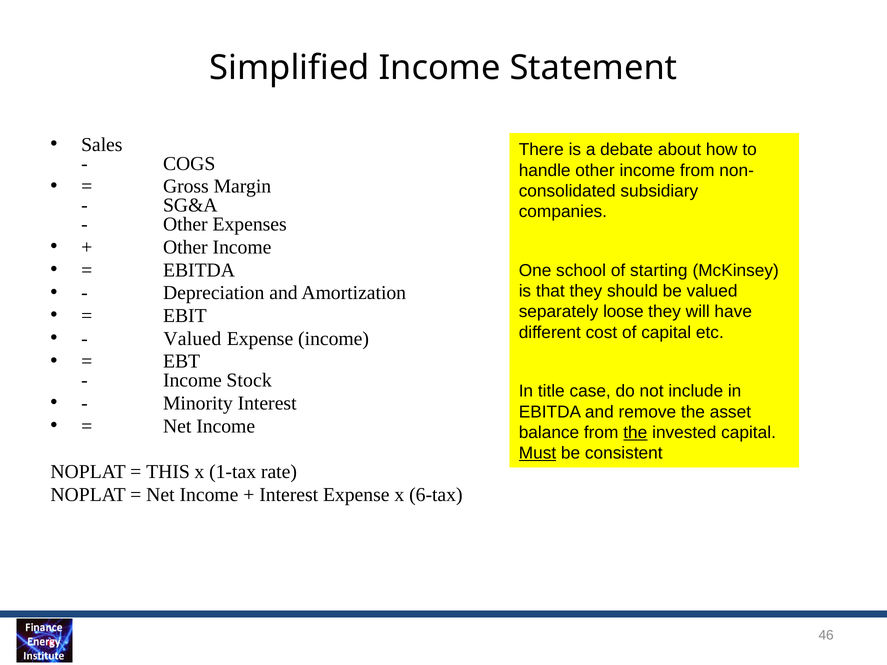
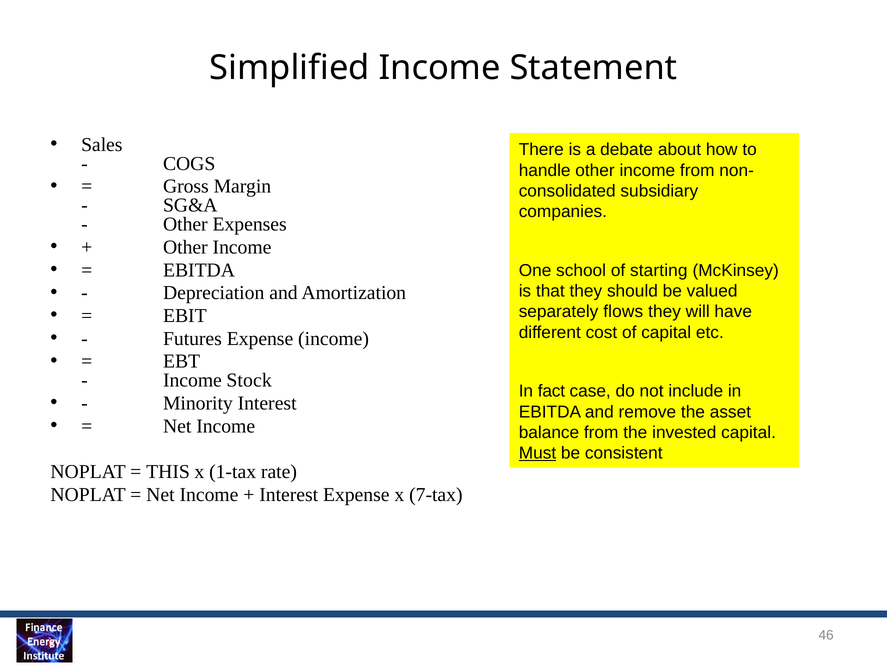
loose: loose -> flows
Valued at (192, 339): Valued -> Futures
title: title -> fact
the at (635, 433) underline: present -> none
6-tax: 6-tax -> 7-tax
